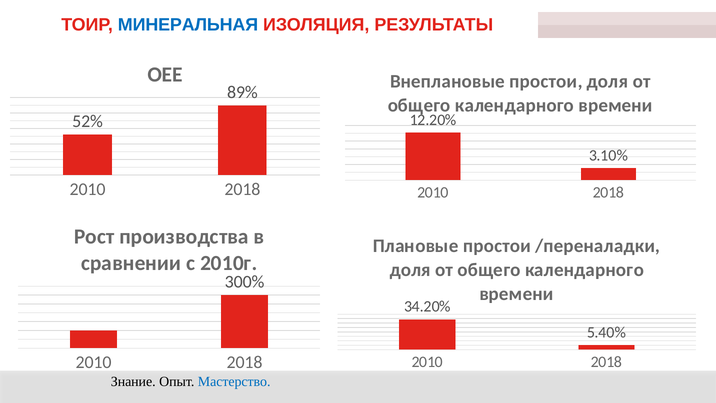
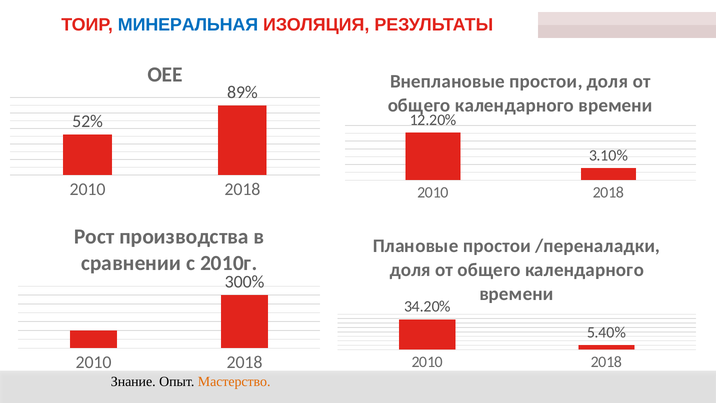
Мастерство colour: blue -> orange
